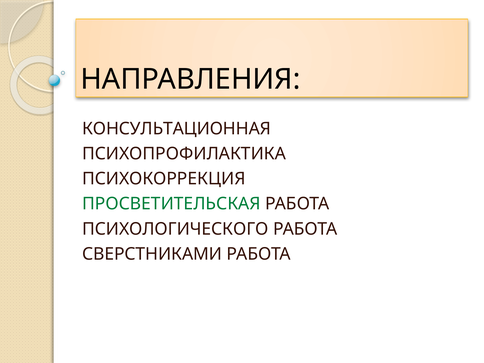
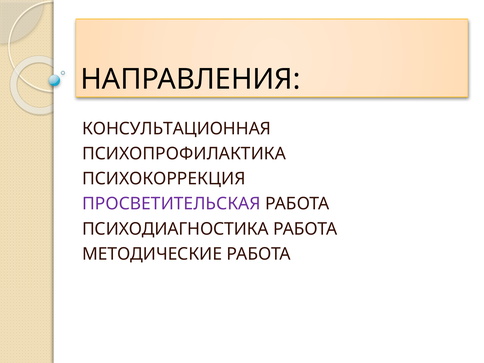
ПРОСВЕТИТЕЛЬСКАЯ colour: green -> purple
ПСИХОЛОГИЧЕСКОГО: ПСИХОЛОГИЧЕСКОГО -> ПСИХОДИАГНОСТИКА
СВЕРСТНИКАМИ: СВЕРСТНИКАМИ -> МЕТОДИЧЕСКИЕ
